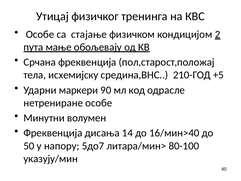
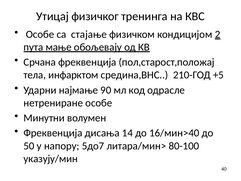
исхемијску: исхемијску -> инфарктом
маркери: маркери -> најмање
